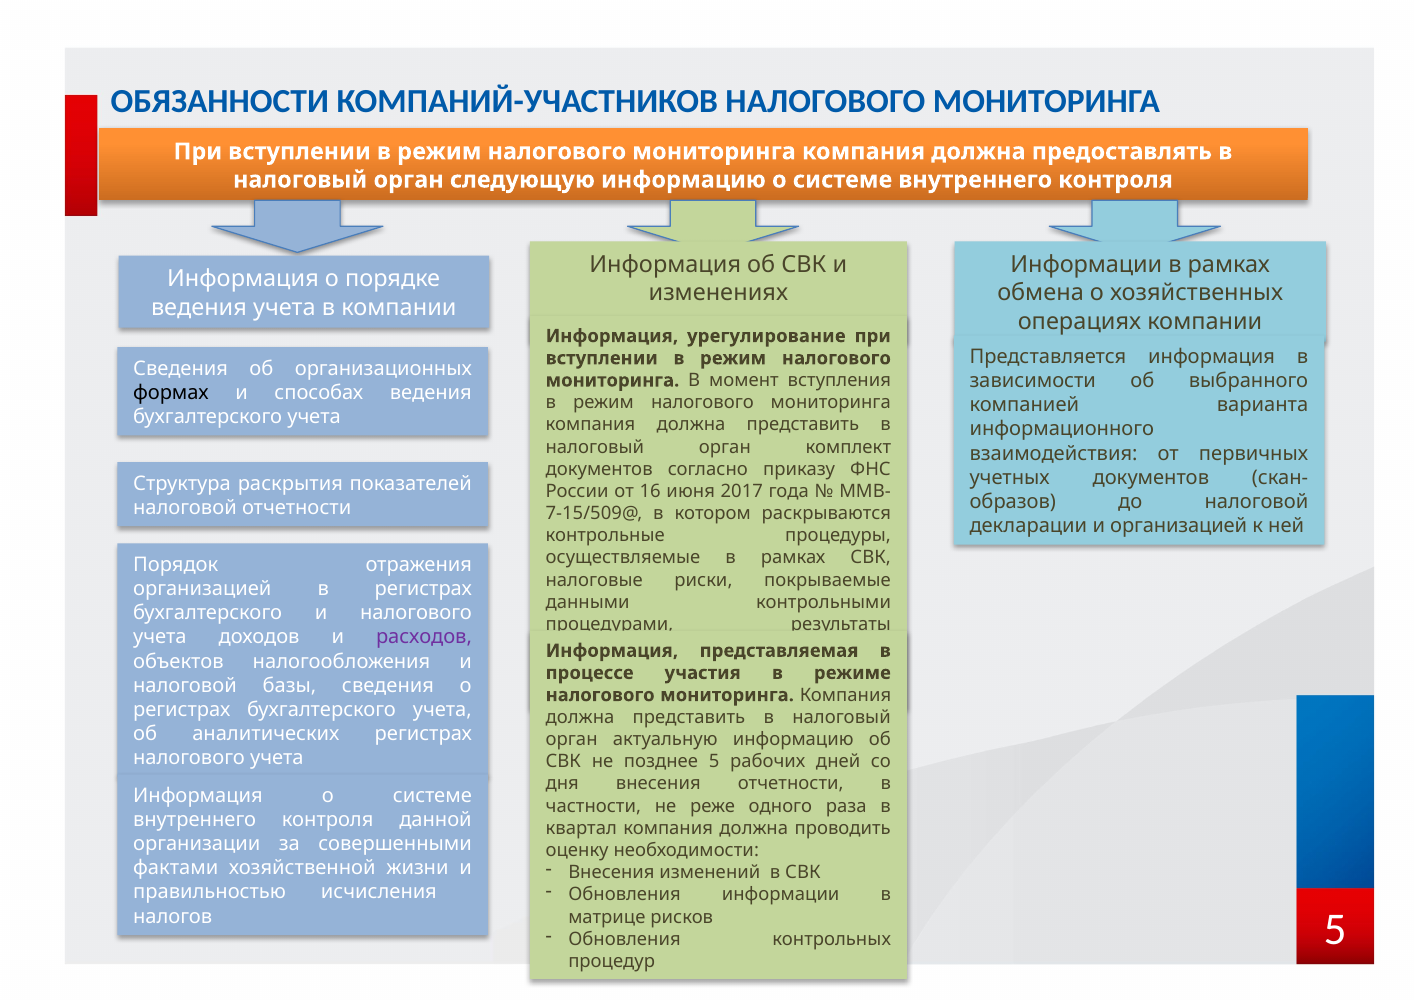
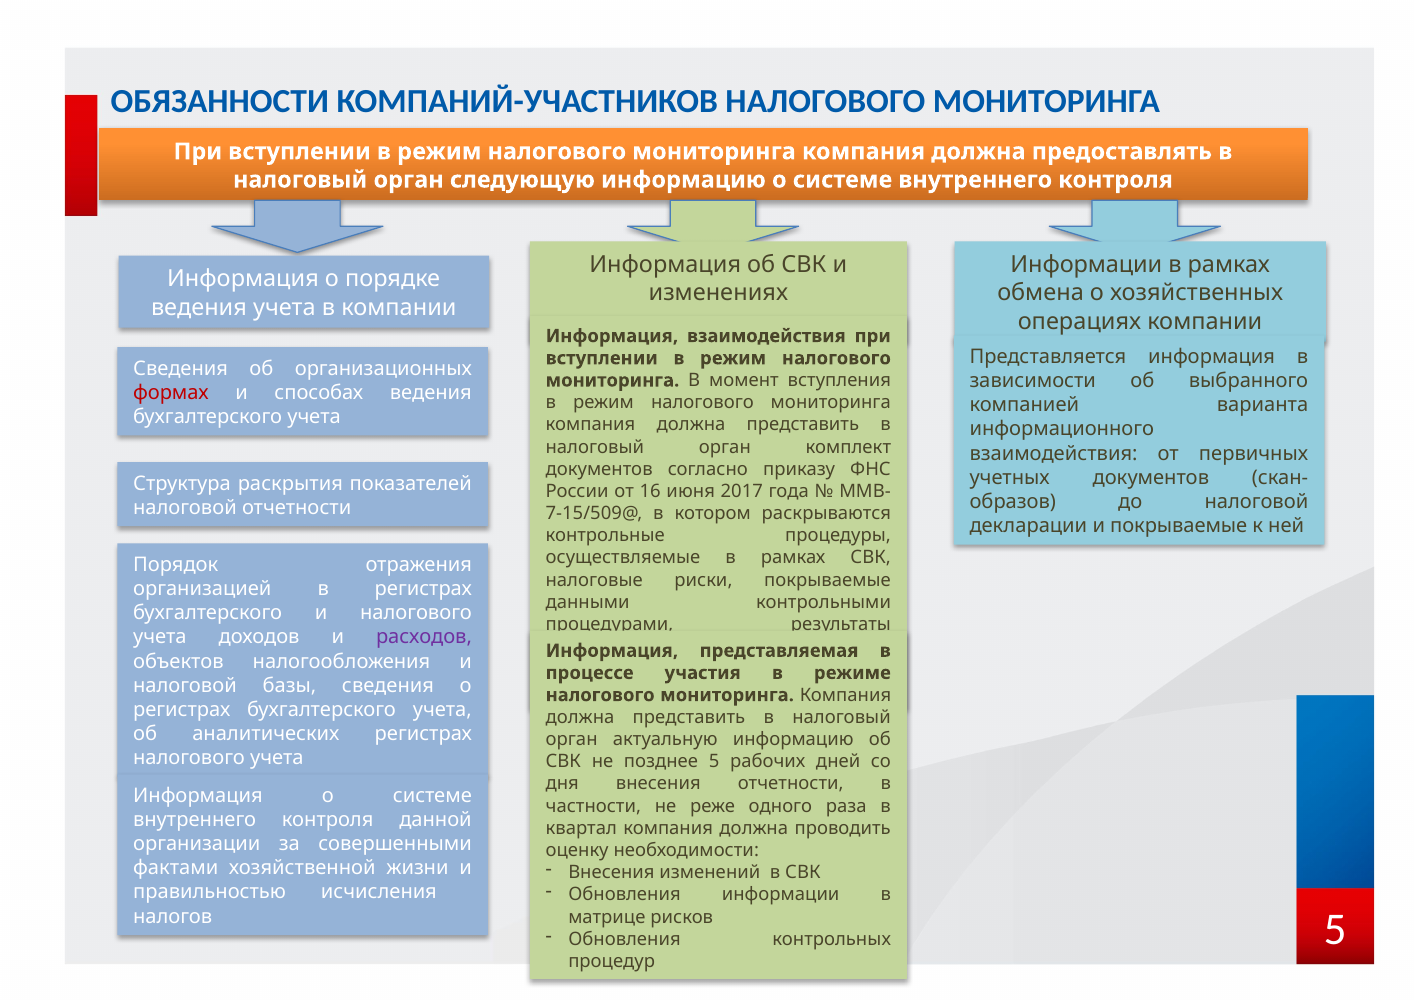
Информация урегулирование: урегулирование -> взаимодействия
формах colour: black -> red
и организацией: организацией -> покрываемые
